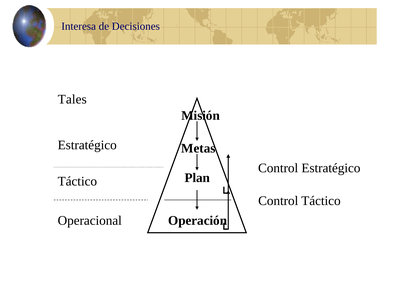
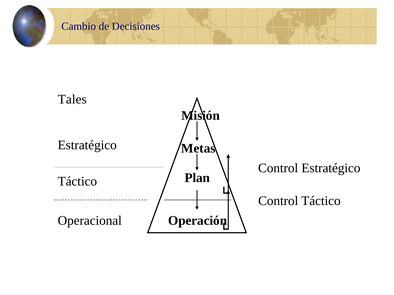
Interesa: Interesa -> Cambio
